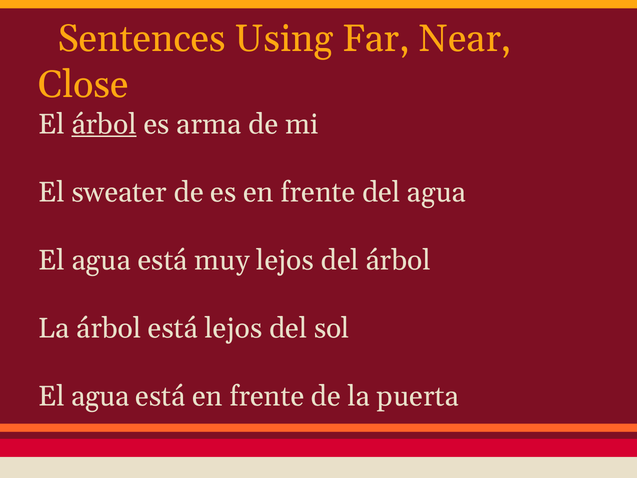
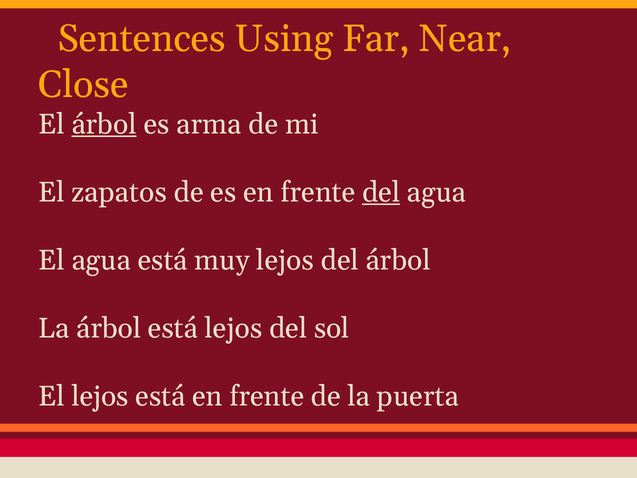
sweater: sweater -> zapatos
del at (381, 192) underline: none -> present
agua at (100, 396): agua -> lejos
